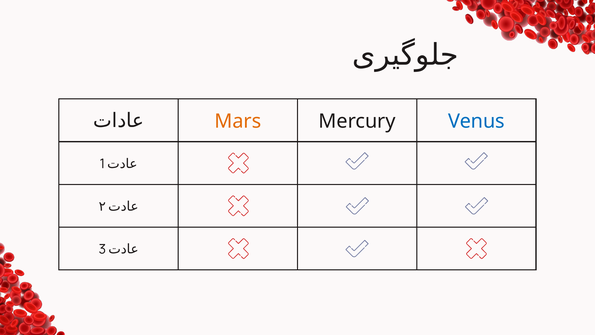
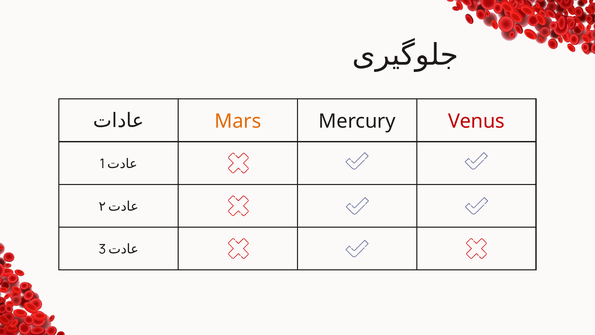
Venus colour: blue -> red
